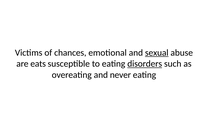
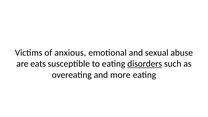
chances: chances -> anxious
sexual underline: present -> none
never: never -> more
